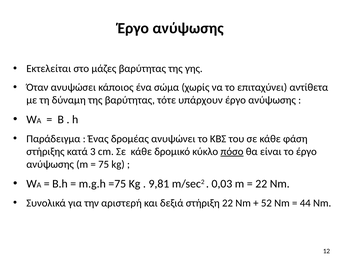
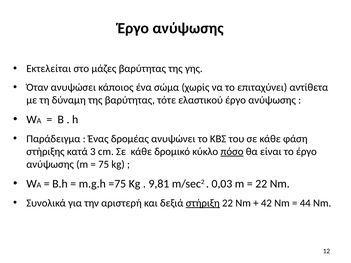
υπάρχουν: υπάρχουν -> ελαστικού
στήριξη underline: none -> present
52: 52 -> 42
